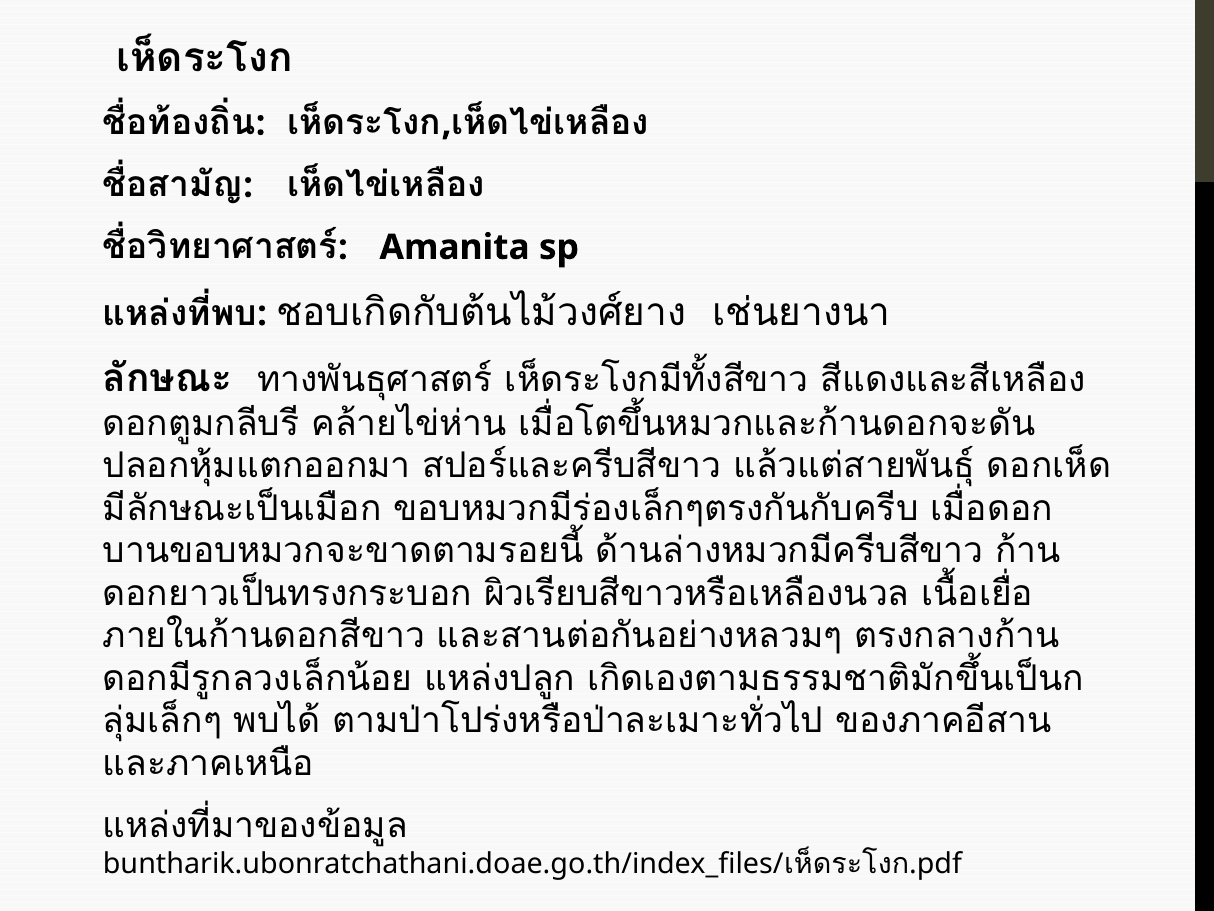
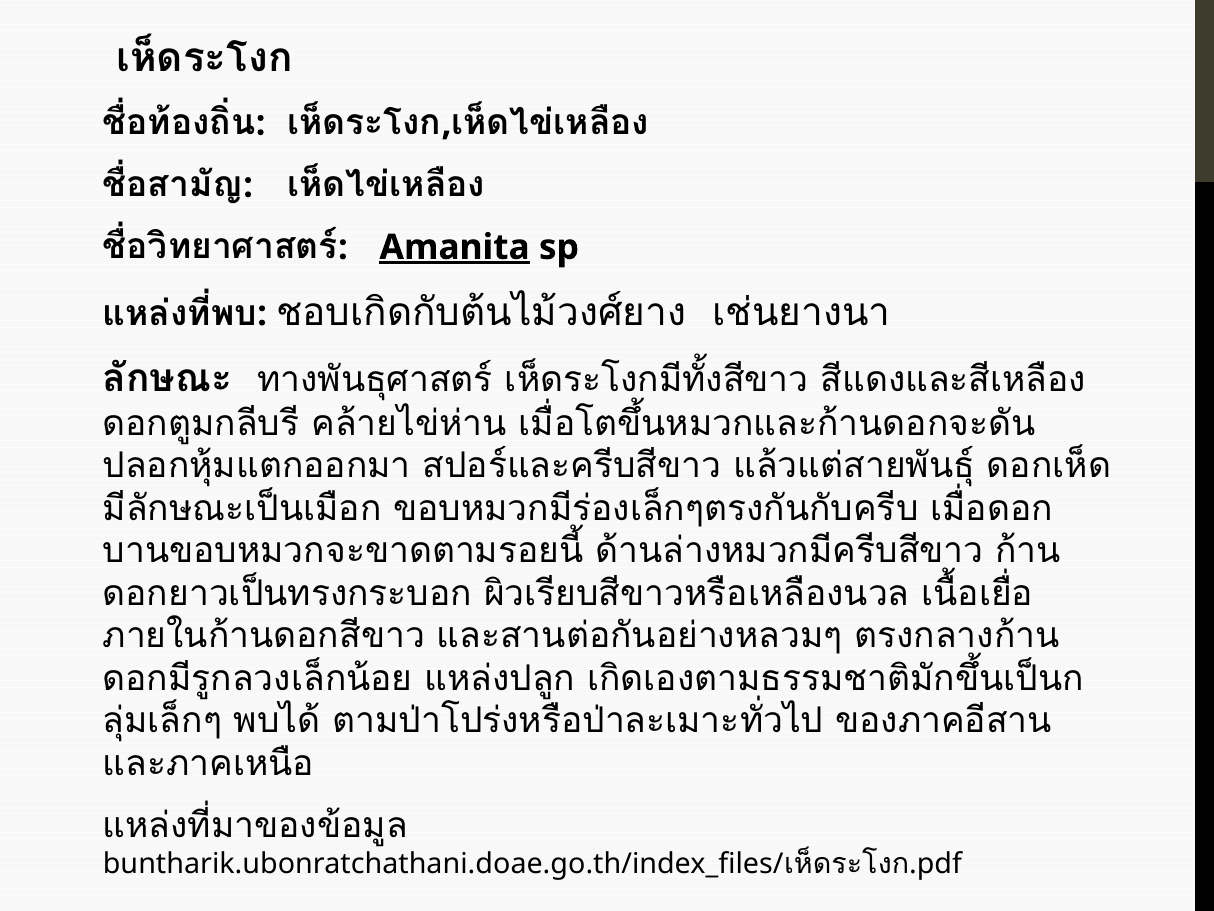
Amanita underline: none -> present
